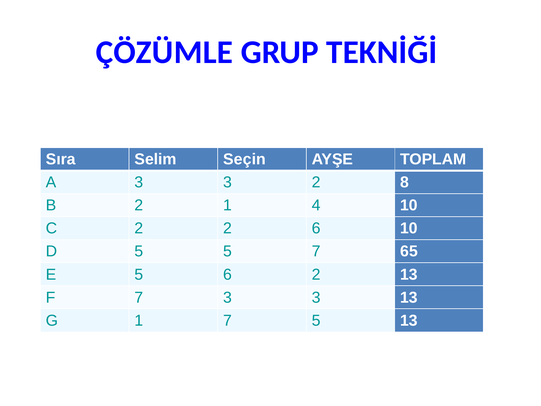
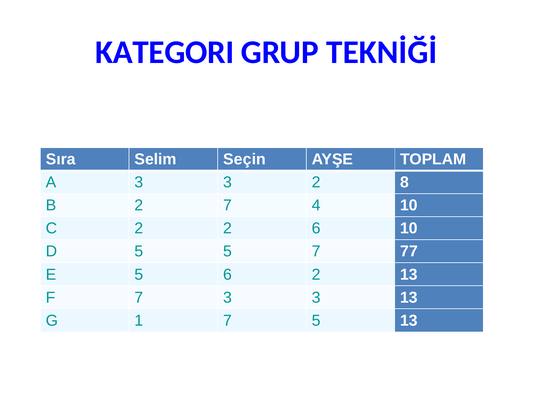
ÇÖZÜMLE: ÇÖZÜMLE -> KATEGORI
2 1: 1 -> 7
65: 65 -> 77
